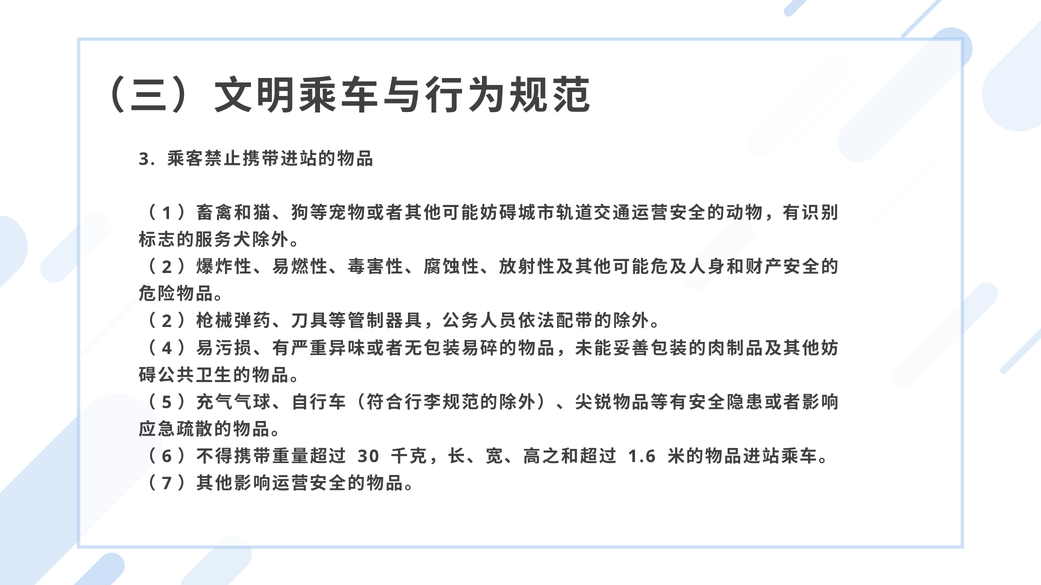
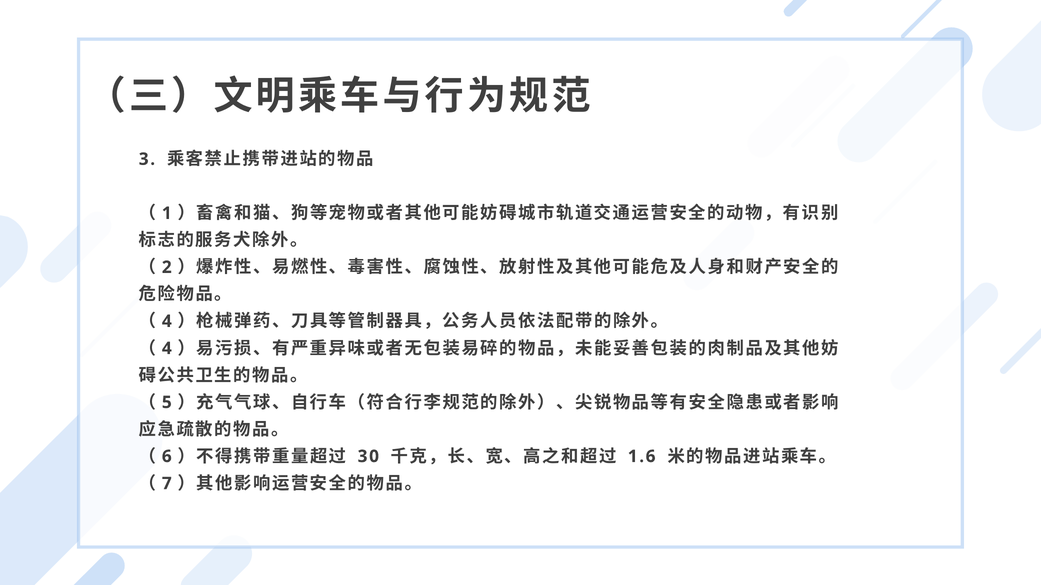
2 at (167, 322): 2 -> 4
